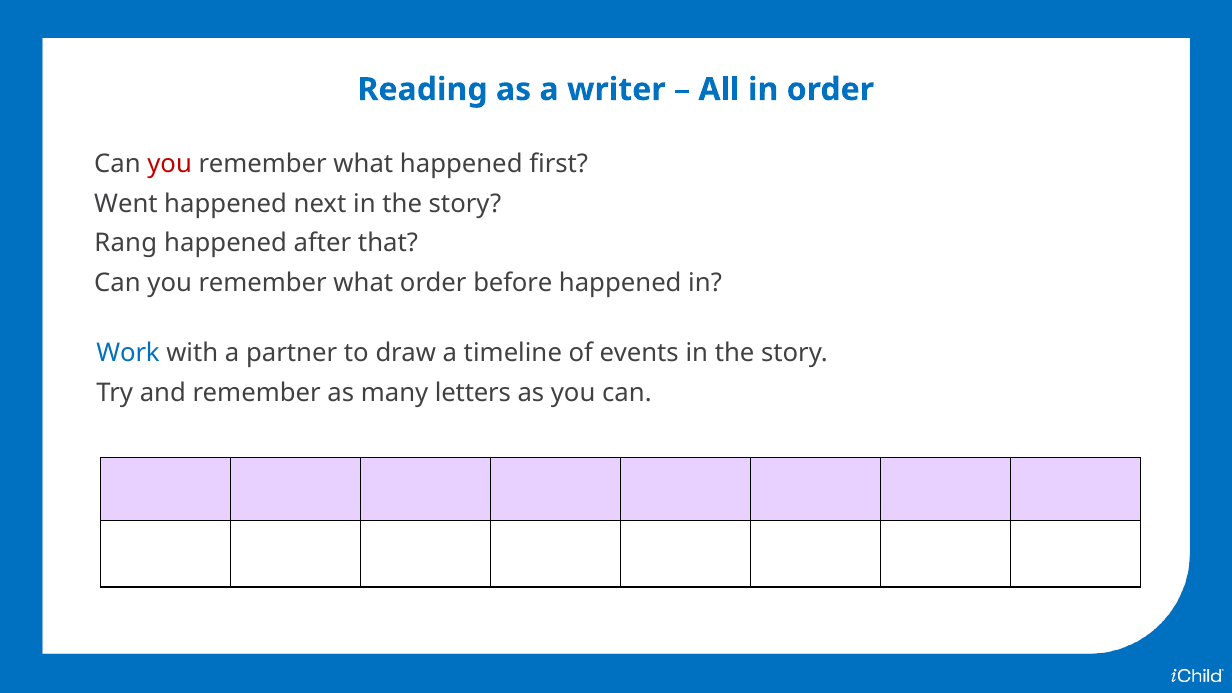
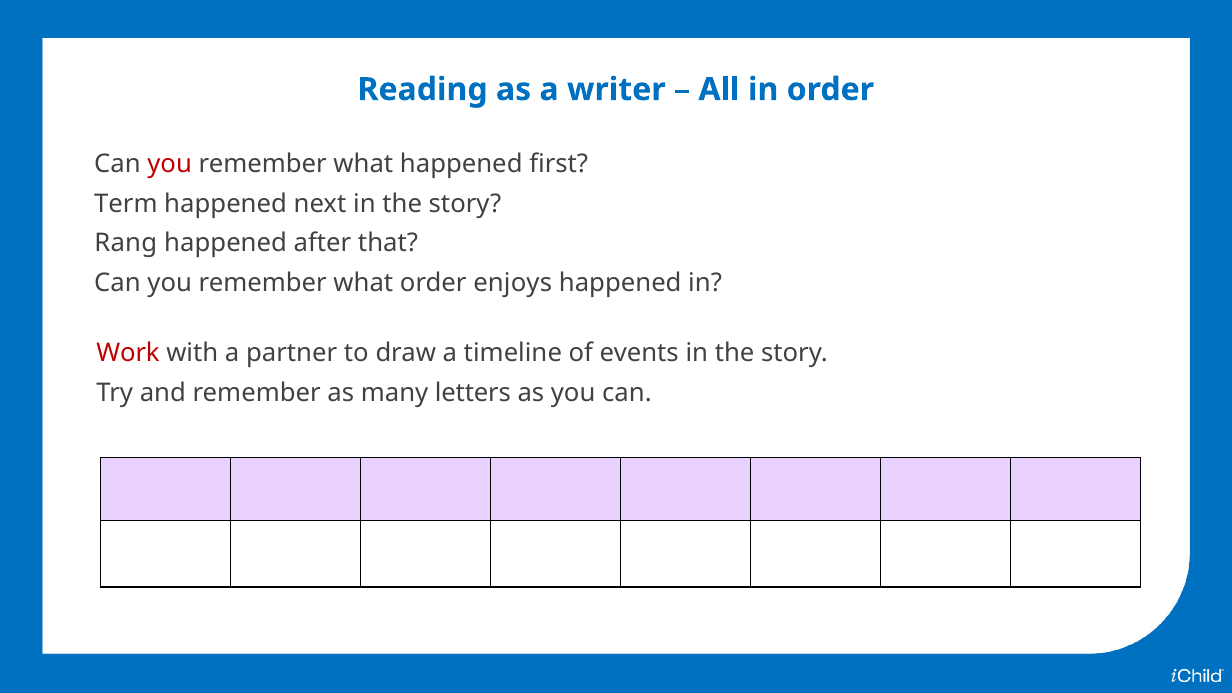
Went: Went -> Term
before: before -> enjoys
Work colour: blue -> red
